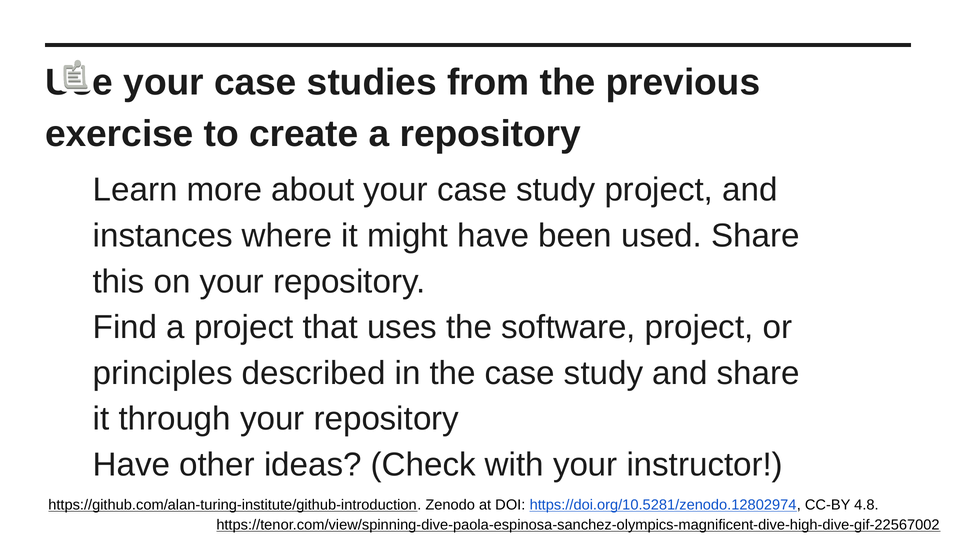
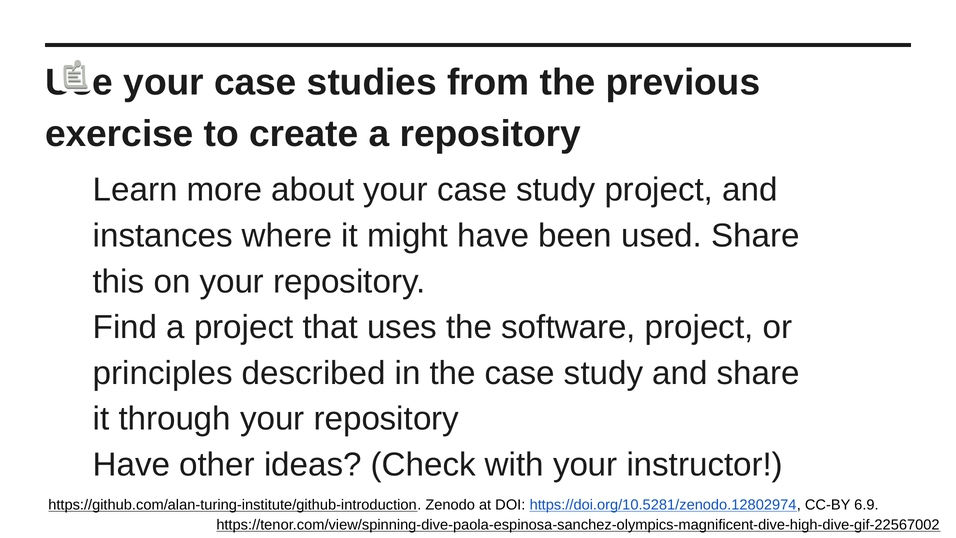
4.8: 4.8 -> 6.9
